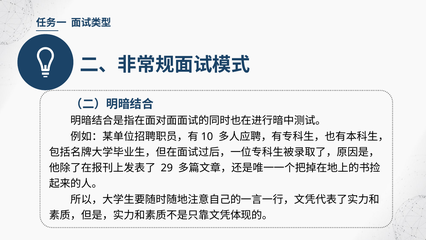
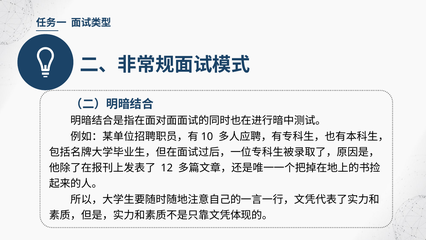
29: 29 -> 12
